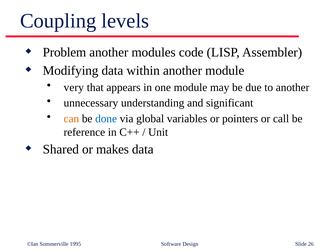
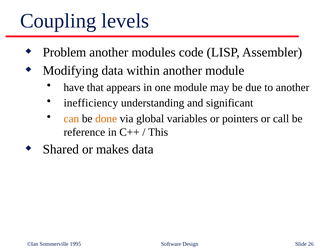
very: very -> have
unnecessary: unnecessary -> inefficiency
done colour: blue -> orange
Unit: Unit -> This
